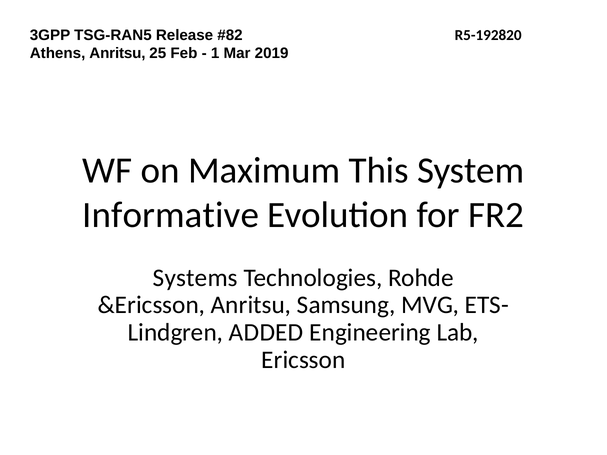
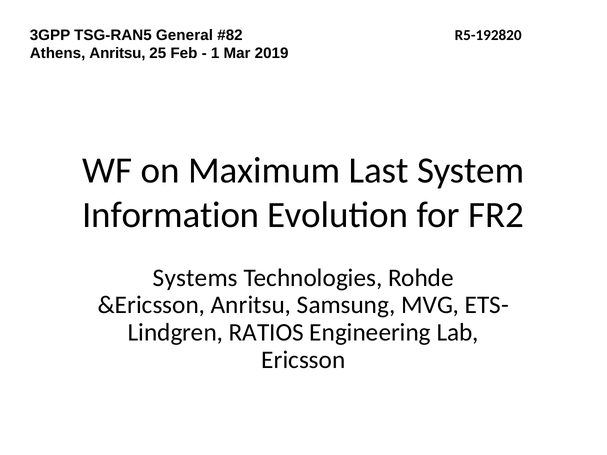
Release: Release -> General
This: This -> Last
Informative: Informative -> Information
ADDED: ADDED -> RATIOS
